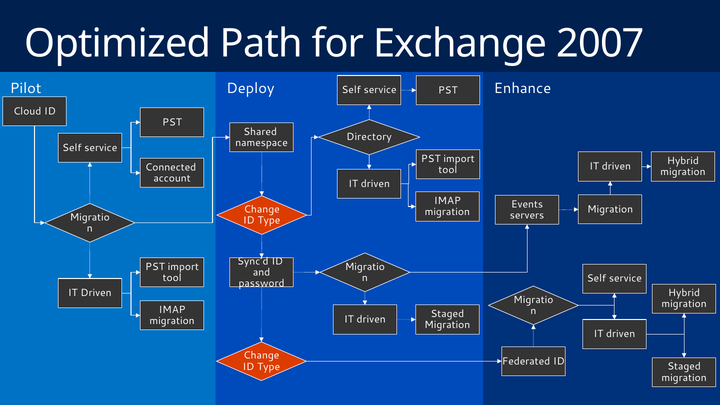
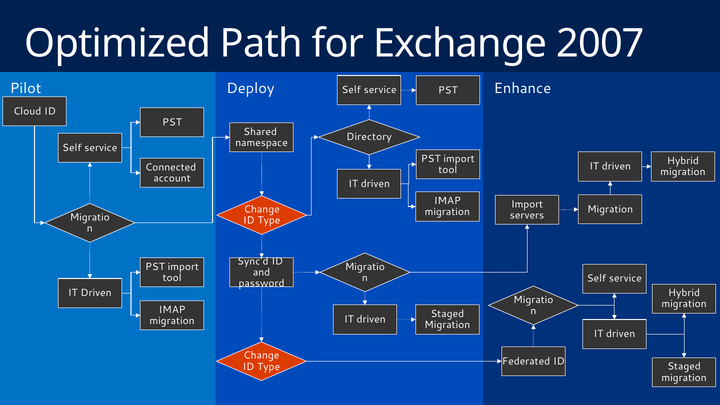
Events at (527, 204): Events -> Import
